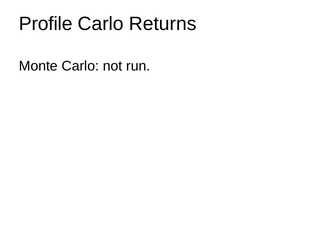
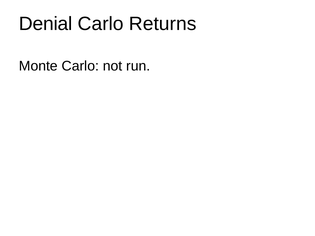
Profile: Profile -> Denial
